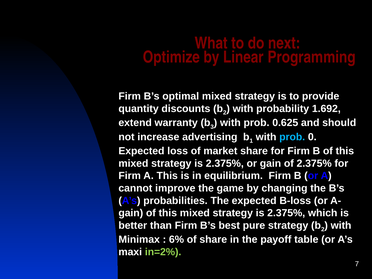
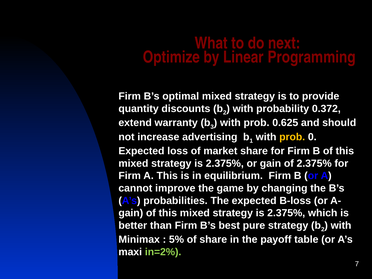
1.692: 1.692 -> 0.372
prob at (292, 137) colour: light blue -> yellow
6%: 6% -> 5%
